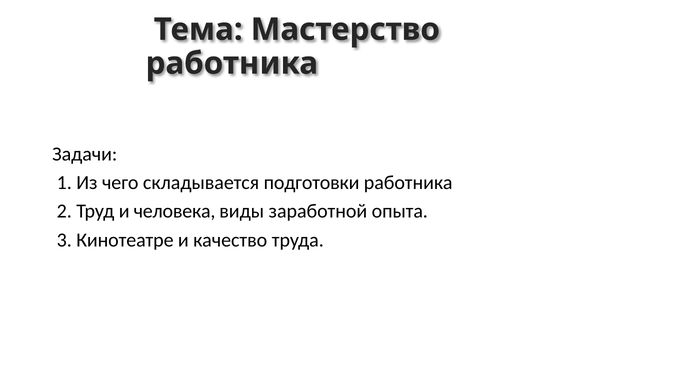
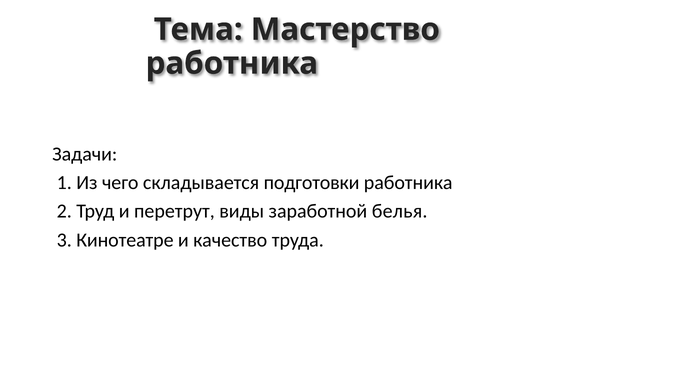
человека: человека -> перетрут
опыта: опыта -> белья
